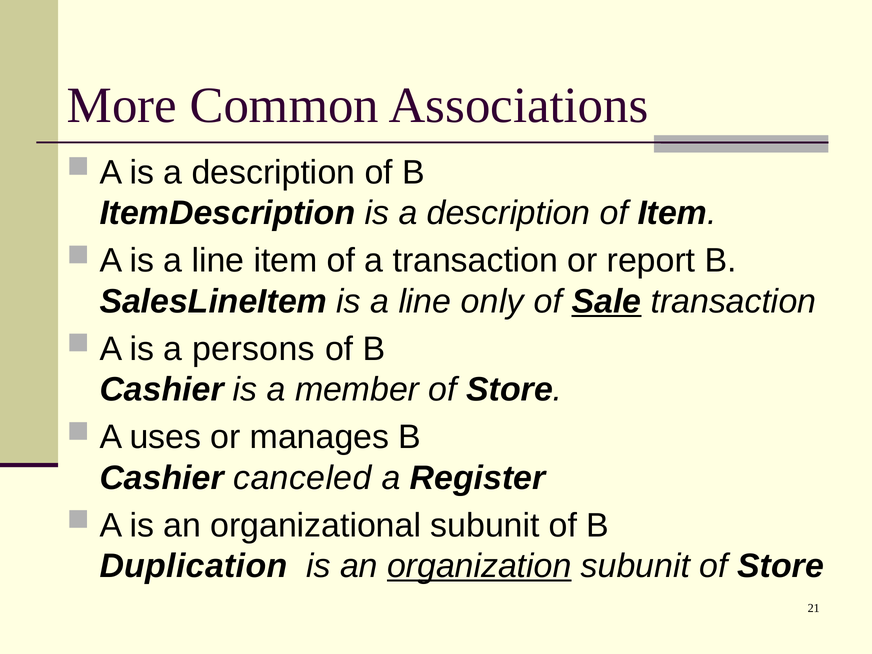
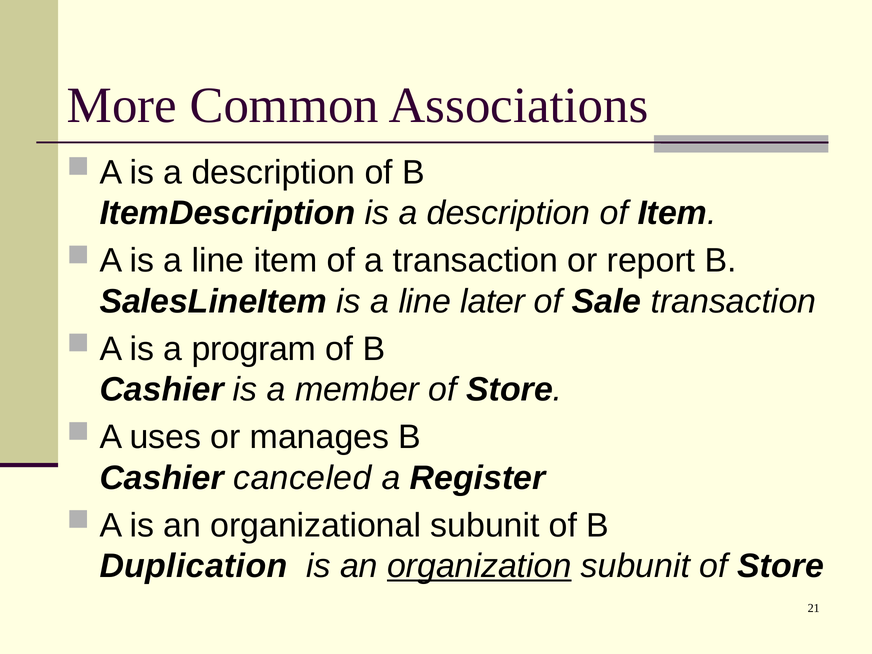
only: only -> later
Sale underline: present -> none
persons: persons -> program
